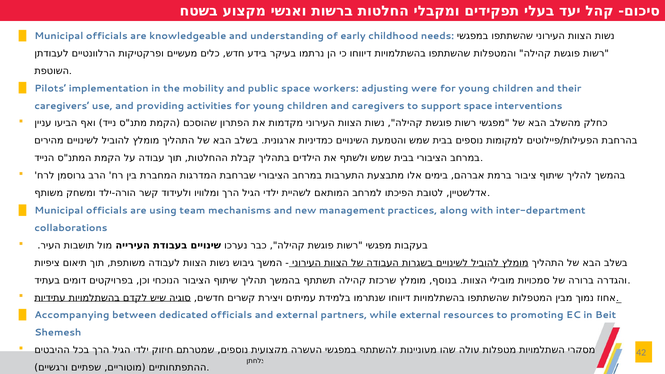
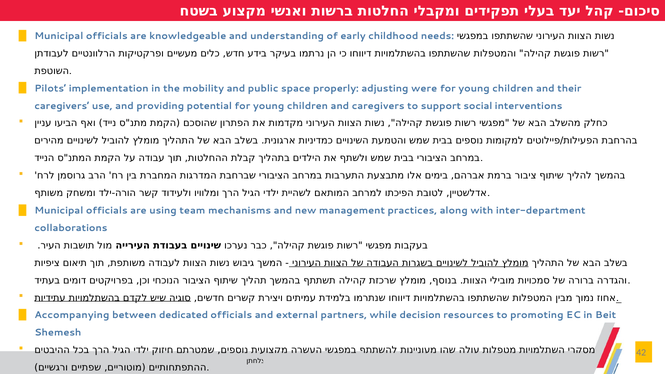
workers: workers -> properly
activities: activities -> potential
support space: space -> social
while external: external -> decision
